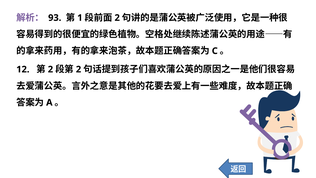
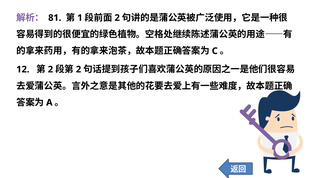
93: 93 -> 81
